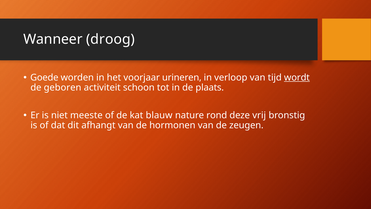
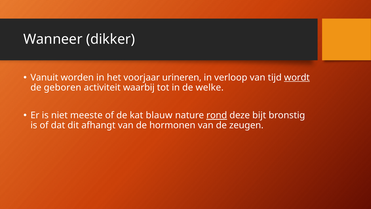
droog: droog -> dikker
Goede: Goede -> Vanuit
schoon: schoon -> waarbij
plaats: plaats -> welke
rond underline: none -> present
vrij: vrij -> bijt
